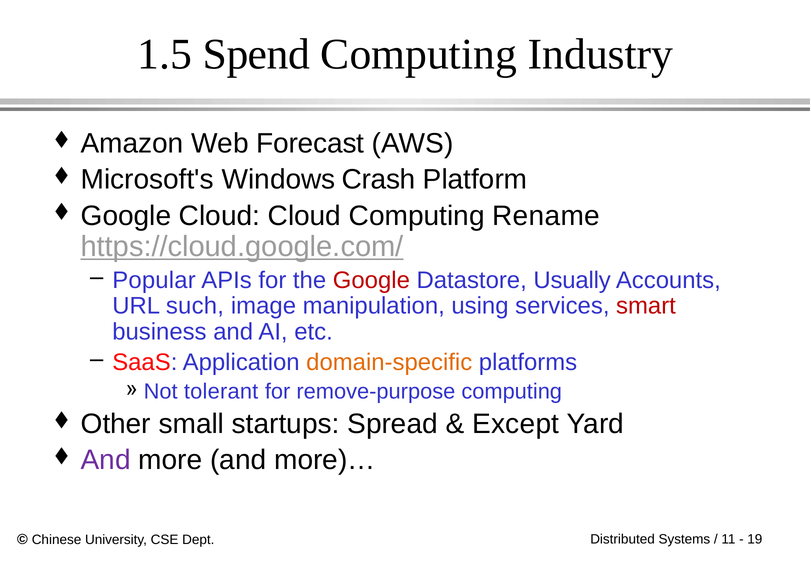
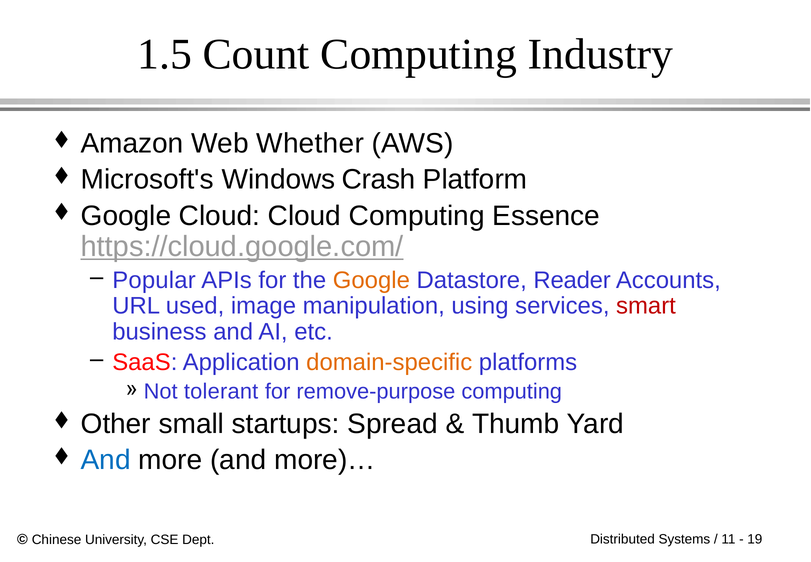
Spend: Spend -> Count
Forecast: Forecast -> Whether
Rename: Rename -> Essence
Google at (371, 280) colour: red -> orange
Usually: Usually -> Reader
such: such -> used
Except: Except -> Thumb
And at (106, 460) colour: purple -> blue
